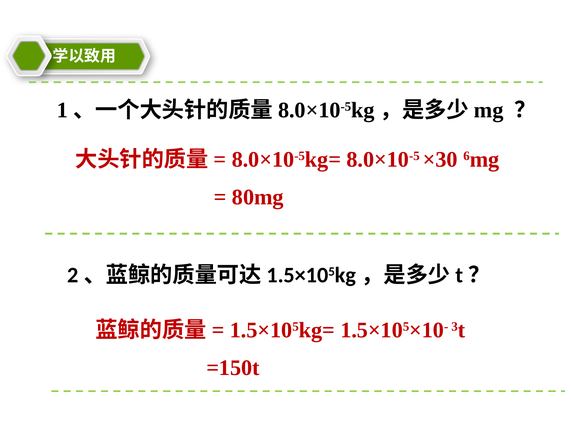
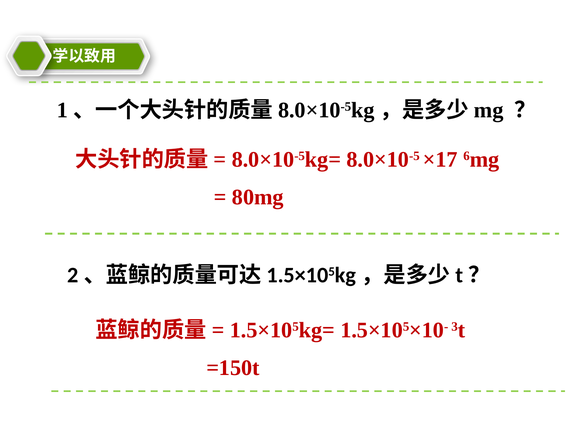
×30: ×30 -> ×17
